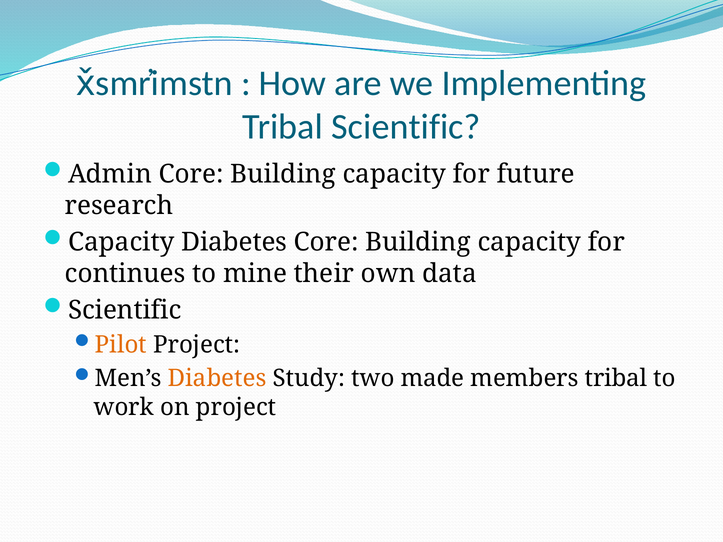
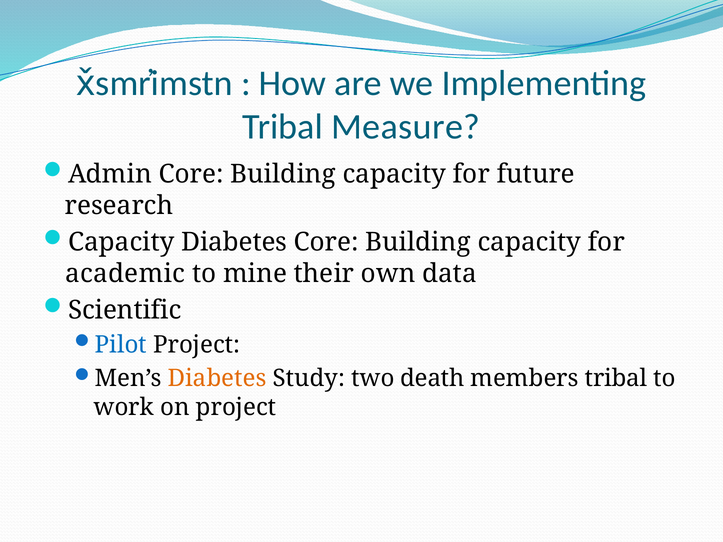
Tribal Scientific: Scientific -> Measure
continues: continues -> academic
Pilot colour: orange -> blue
made: made -> death
